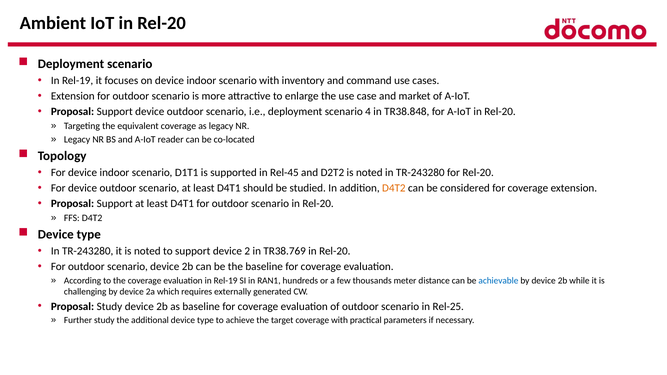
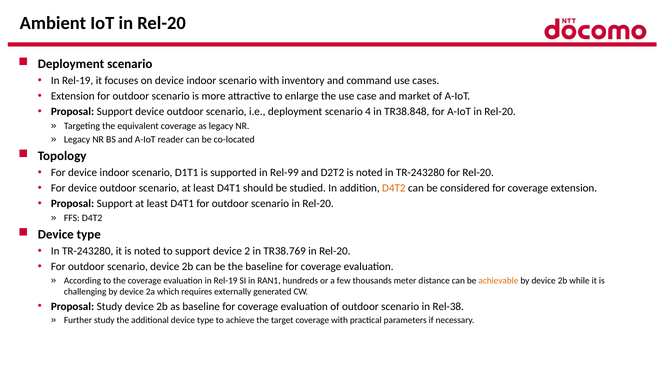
Rel-45: Rel-45 -> Rel-99
achievable colour: blue -> orange
Rel-25: Rel-25 -> Rel-38
